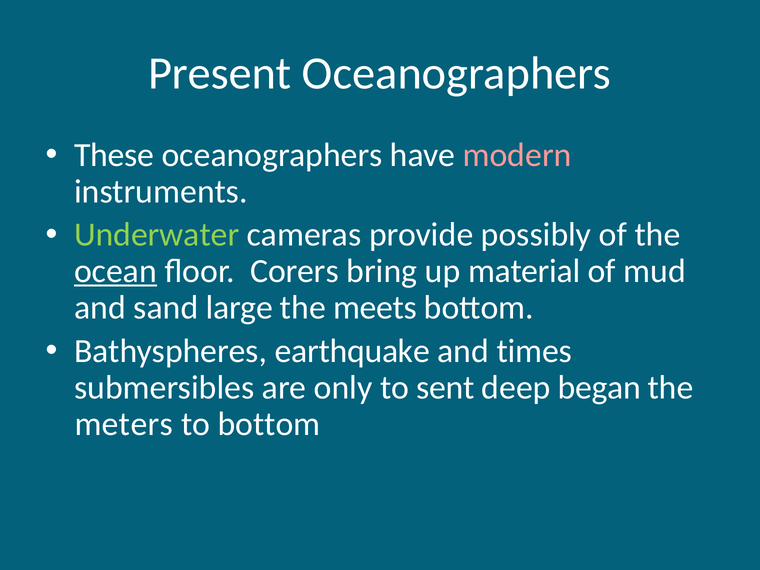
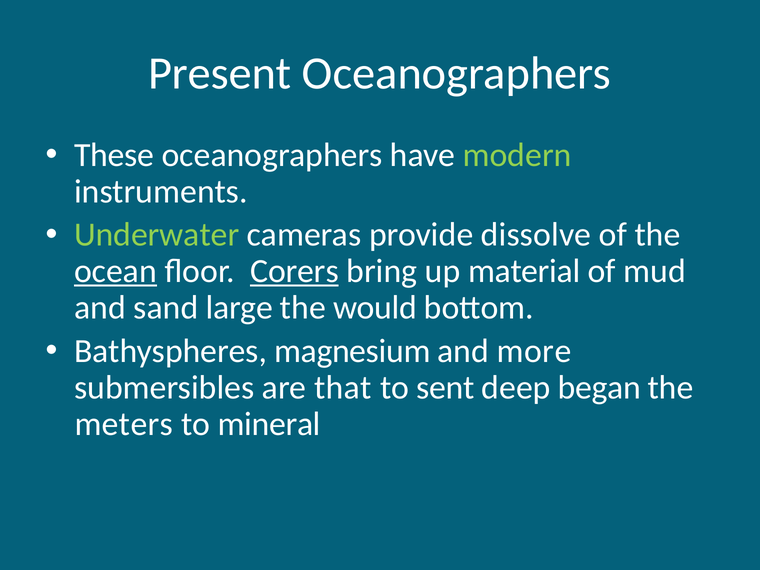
modern colour: pink -> light green
possibly: possibly -> dissolve
Corers underline: none -> present
meets: meets -> would
earthquake: earthquake -> magnesium
times: times -> more
only: only -> that
to bottom: bottom -> mineral
